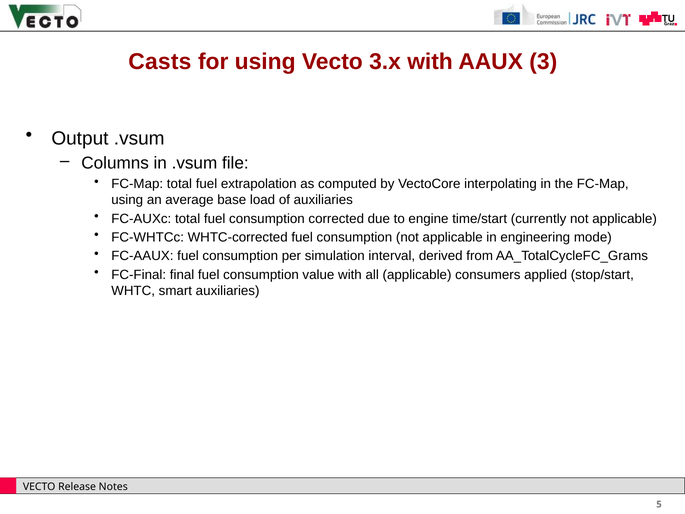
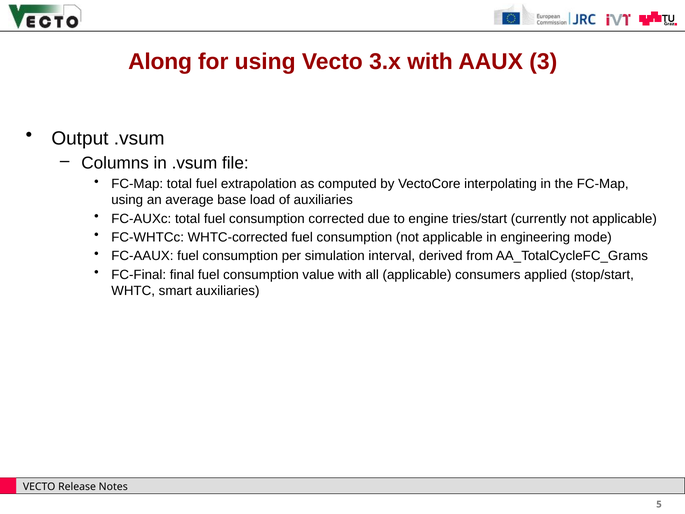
Casts: Casts -> Along
time/start: time/start -> tries/start
